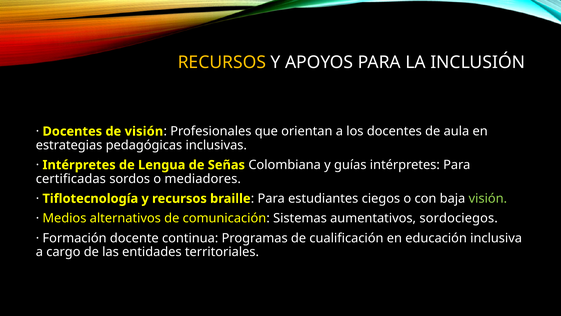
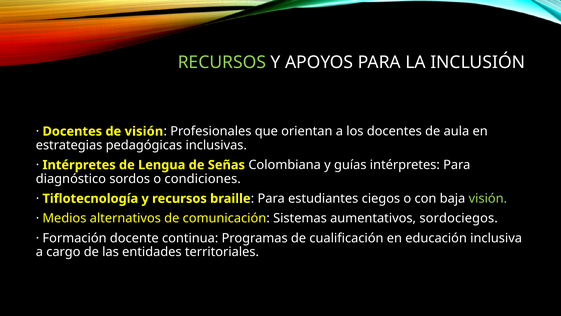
RECURSOS at (222, 62) colour: yellow -> light green
certificadas: certificadas -> diagnóstico
mediadores: mediadores -> condiciones
